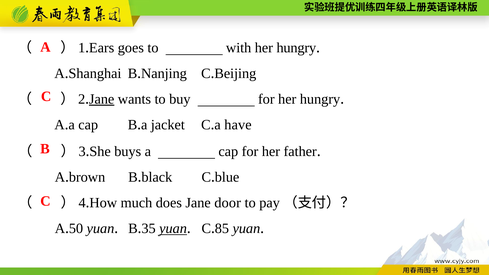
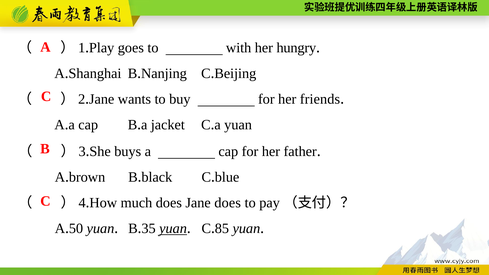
Ears: Ears -> Play
Jane at (102, 99) underline: present -> none
for her hungry: hungry -> friends
a have: have -> yuan
Jane door: door -> does
